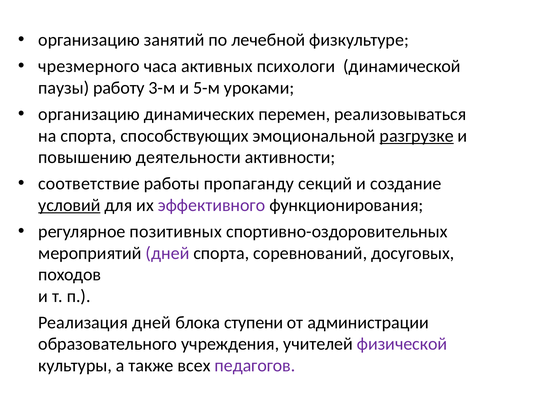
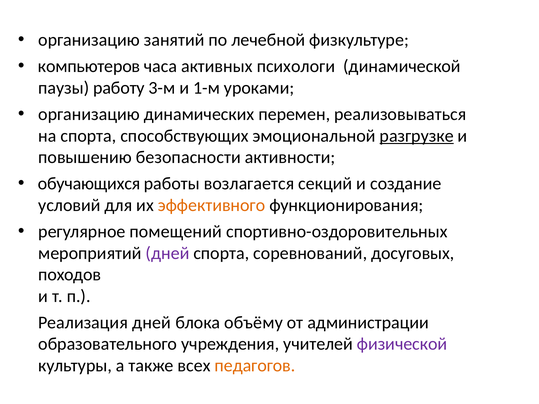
чрезмерного: чрезмерного -> компьютеров
5-м: 5-м -> 1-м
деятельности: деятельности -> безопасности
соответствие: соответствие -> обучающихся
пропаганду: пропаганду -> возлагается
условий underline: present -> none
эффективного colour: purple -> orange
позитивных: позитивных -> помещений
ступени: ступени -> объёму
педагогов colour: purple -> orange
